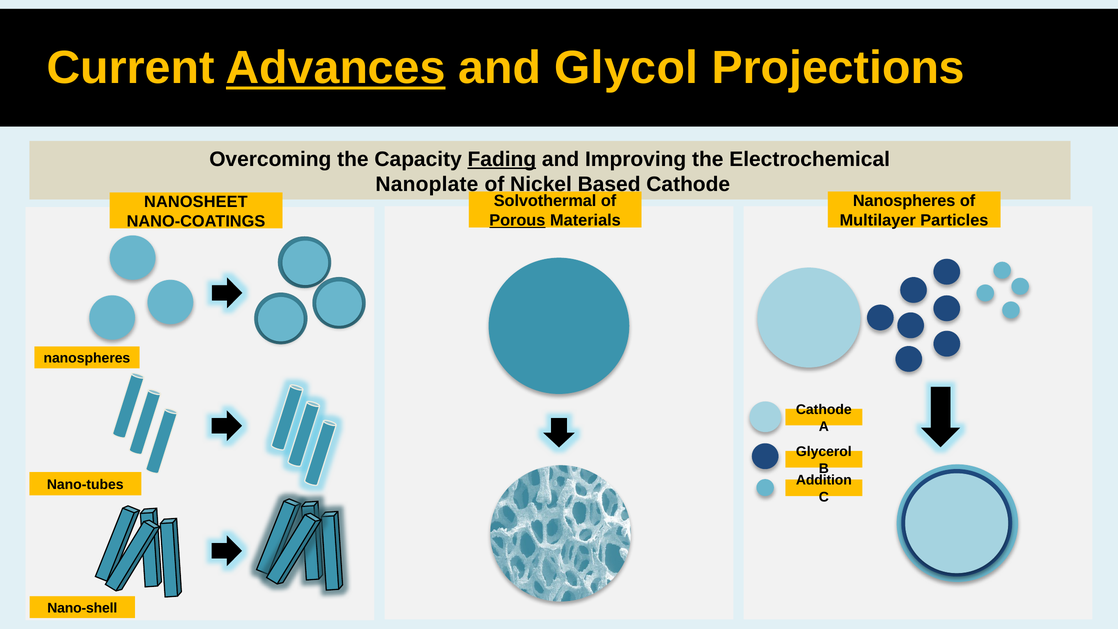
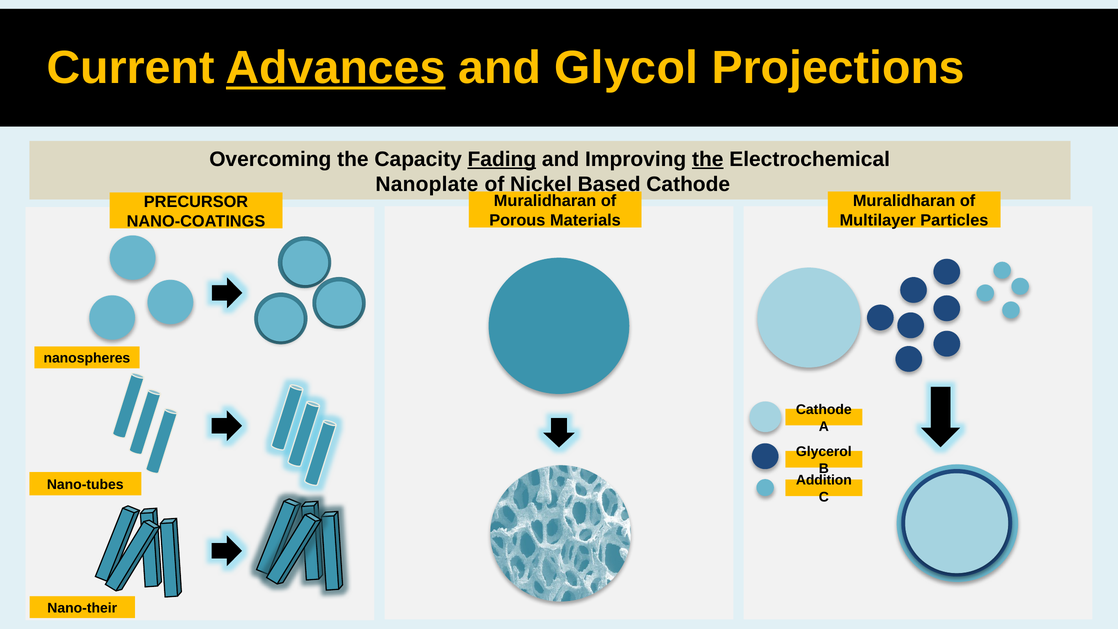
the at (708, 159) underline: none -> present
Solvothermal at (545, 201): Solvothermal -> Muralidharan
Nanospheres at (904, 201): Nanospheres -> Muralidharan
NANOSHEET: NANOSHEET -> PRECURSOR
Porous underline: present -> none
Nano-shell: Nano-shell -> Nano-their
